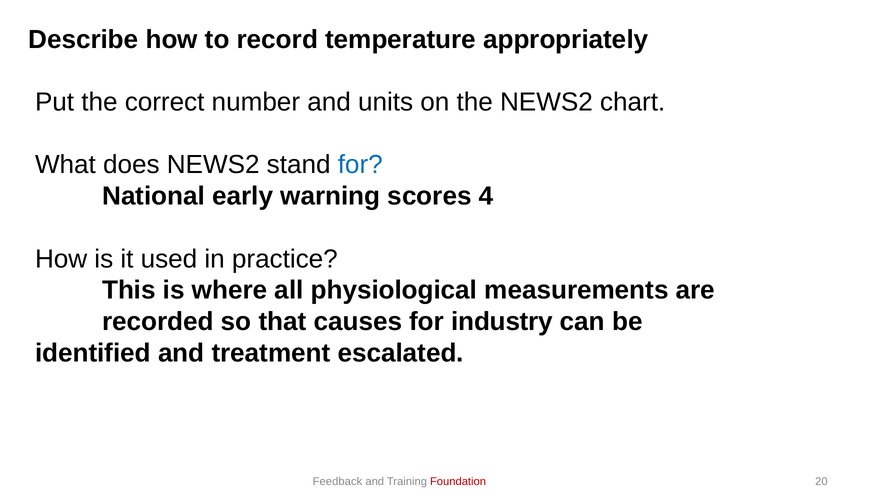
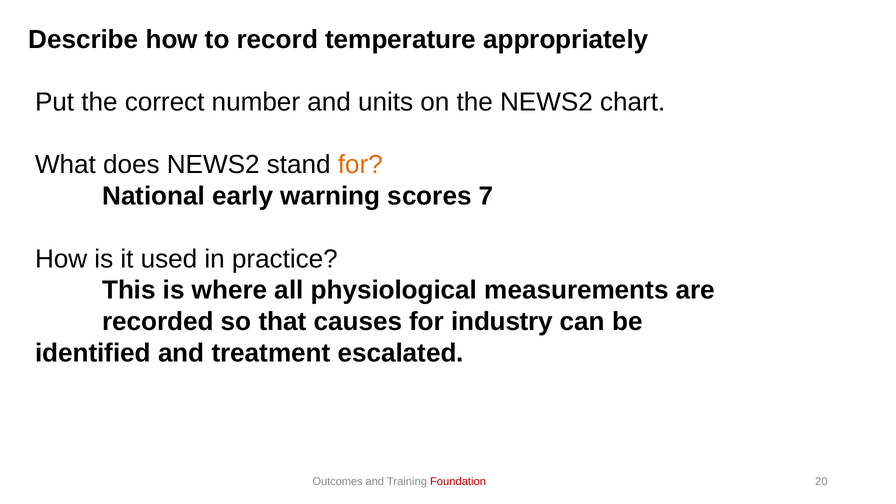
for at (360, 165) colour: blue -> orange
4: 4 -> 7
Feedback: Feedback -> Outcomes
